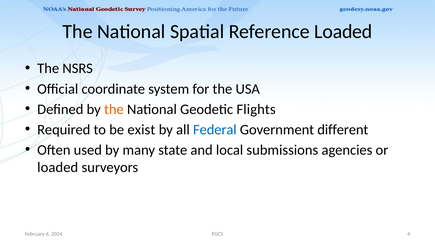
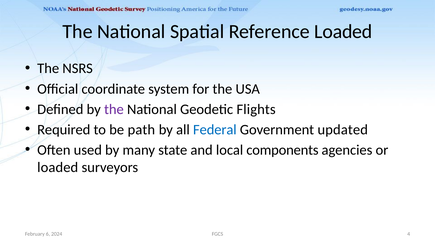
the at (114, 109) colour: orange -> purple
exist: exist -> path
different: different -> updated
submissions: submissions -> components
